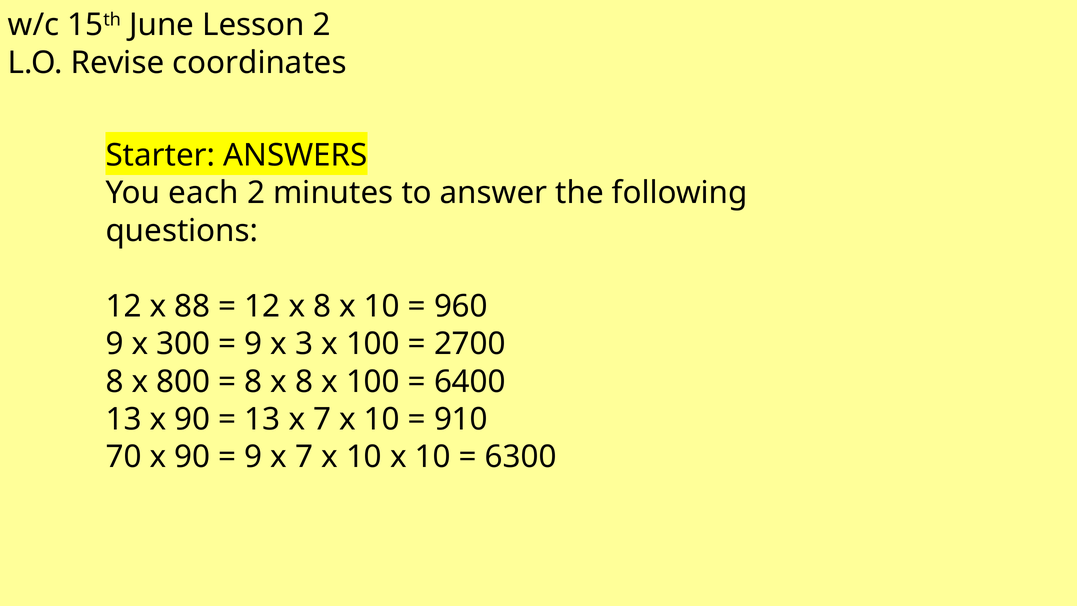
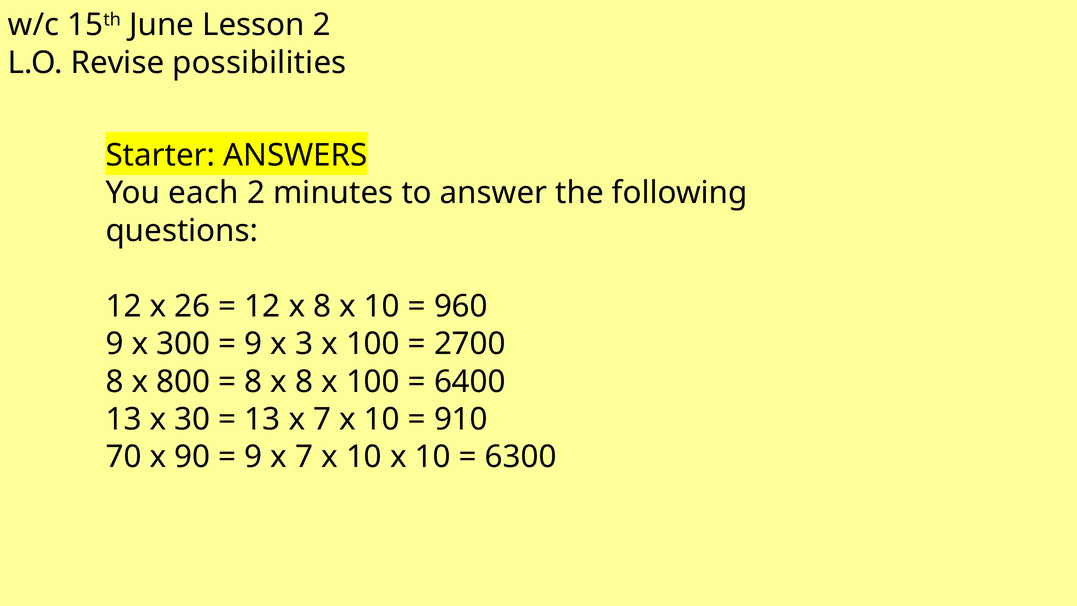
coordinates: coordinates -> possibilities
88: 88 -> 26
13 x 90: 90 -> 30
